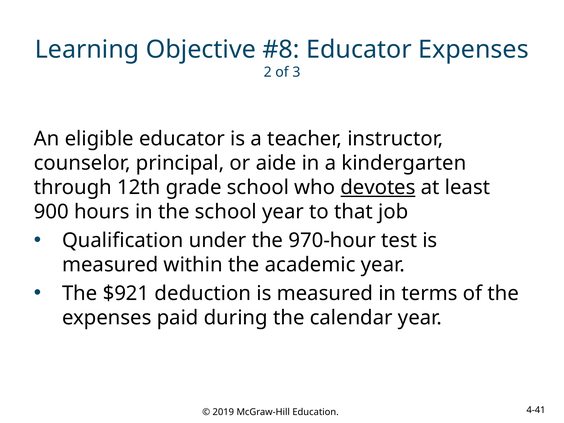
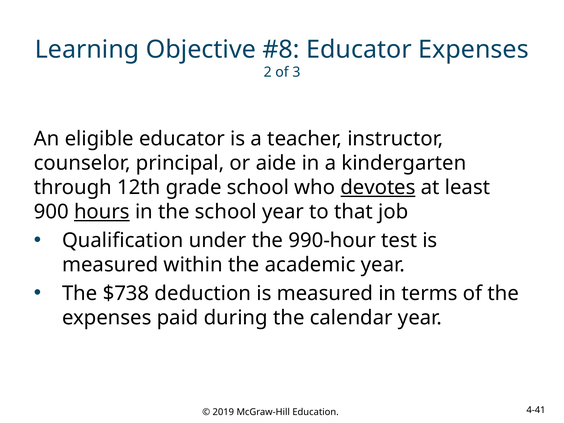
hours underline: none -> present
970-hour: 970-hour -> 990-hour
$921: $921 -> $738
